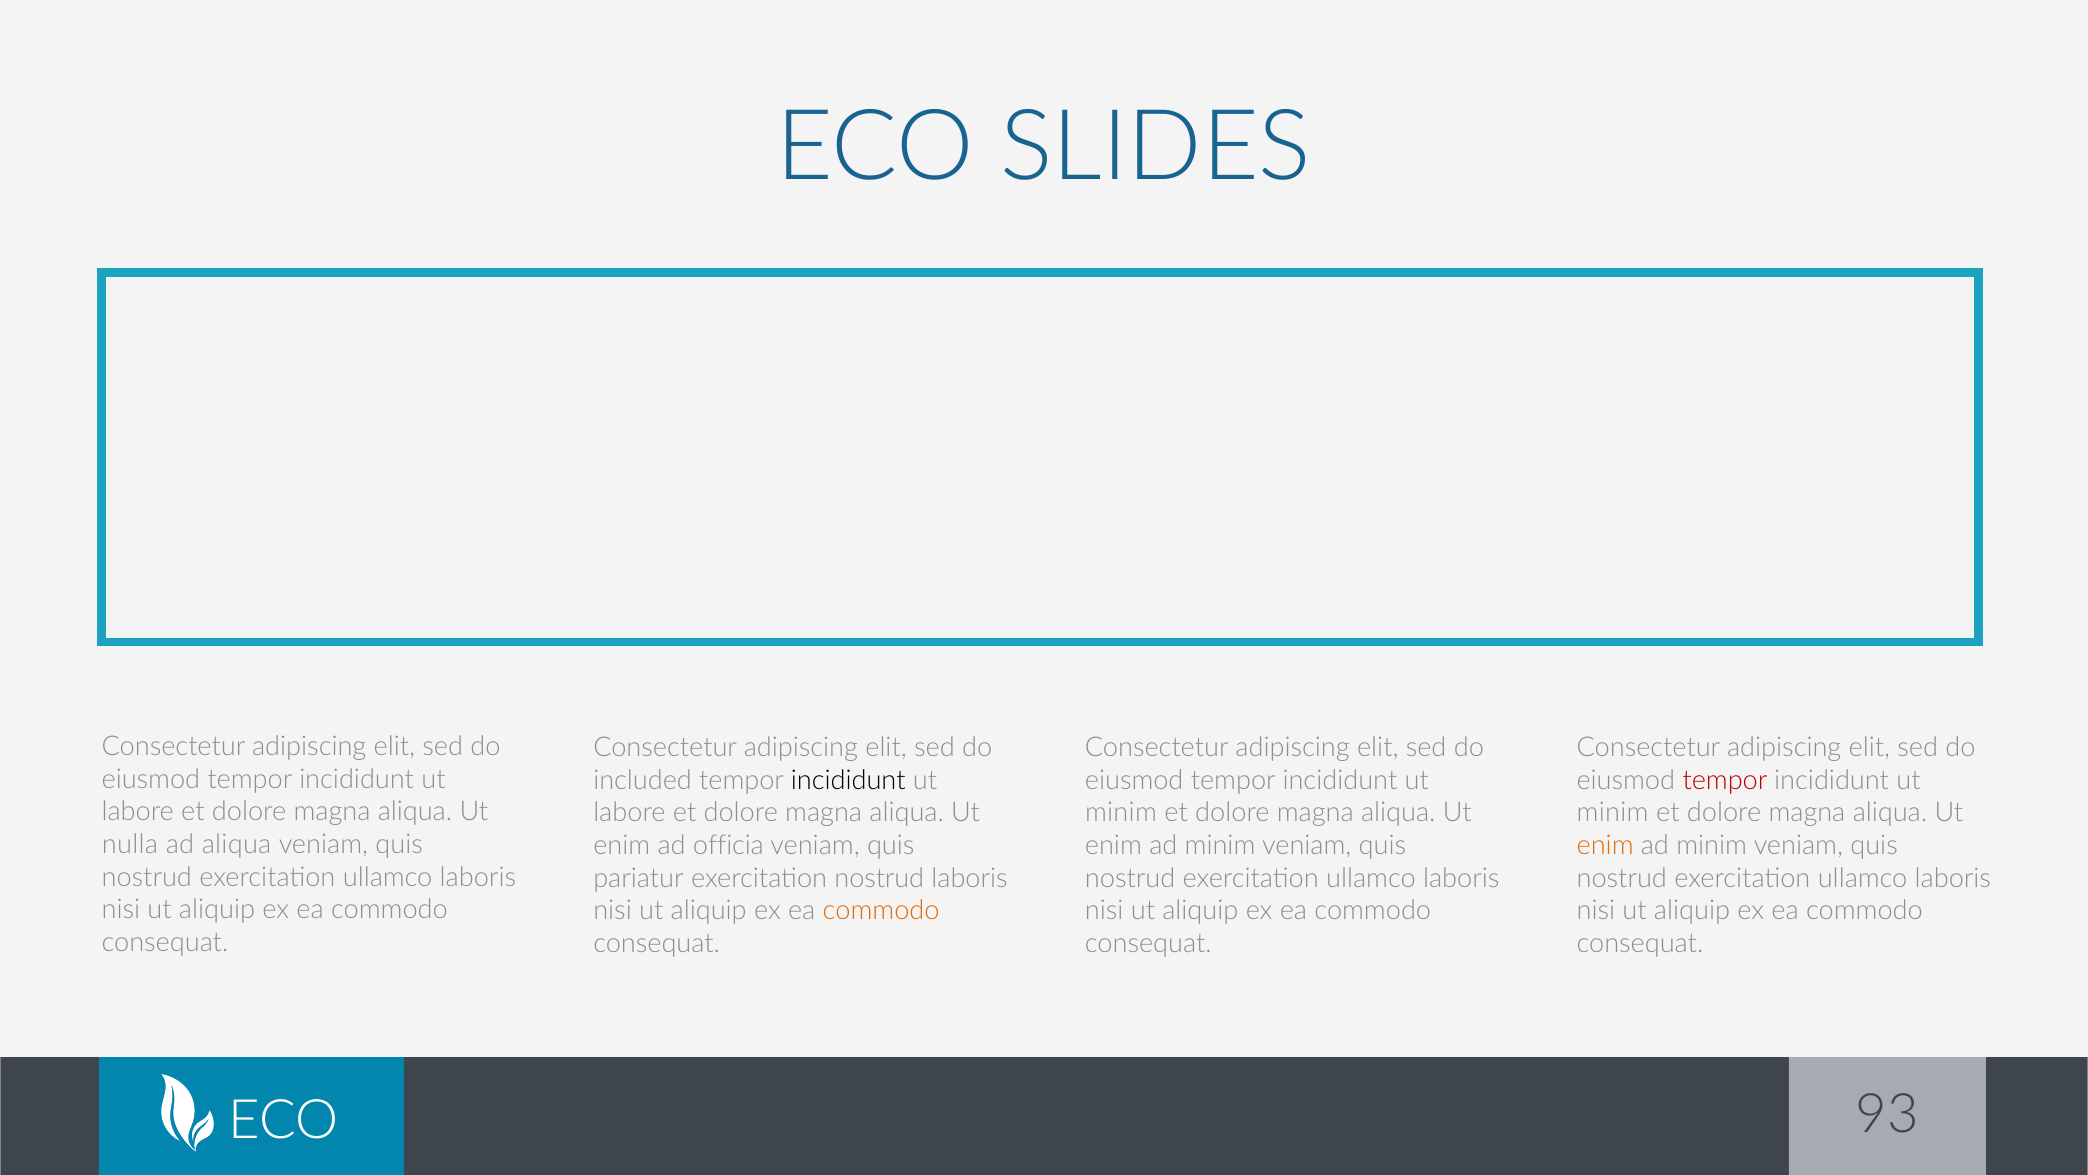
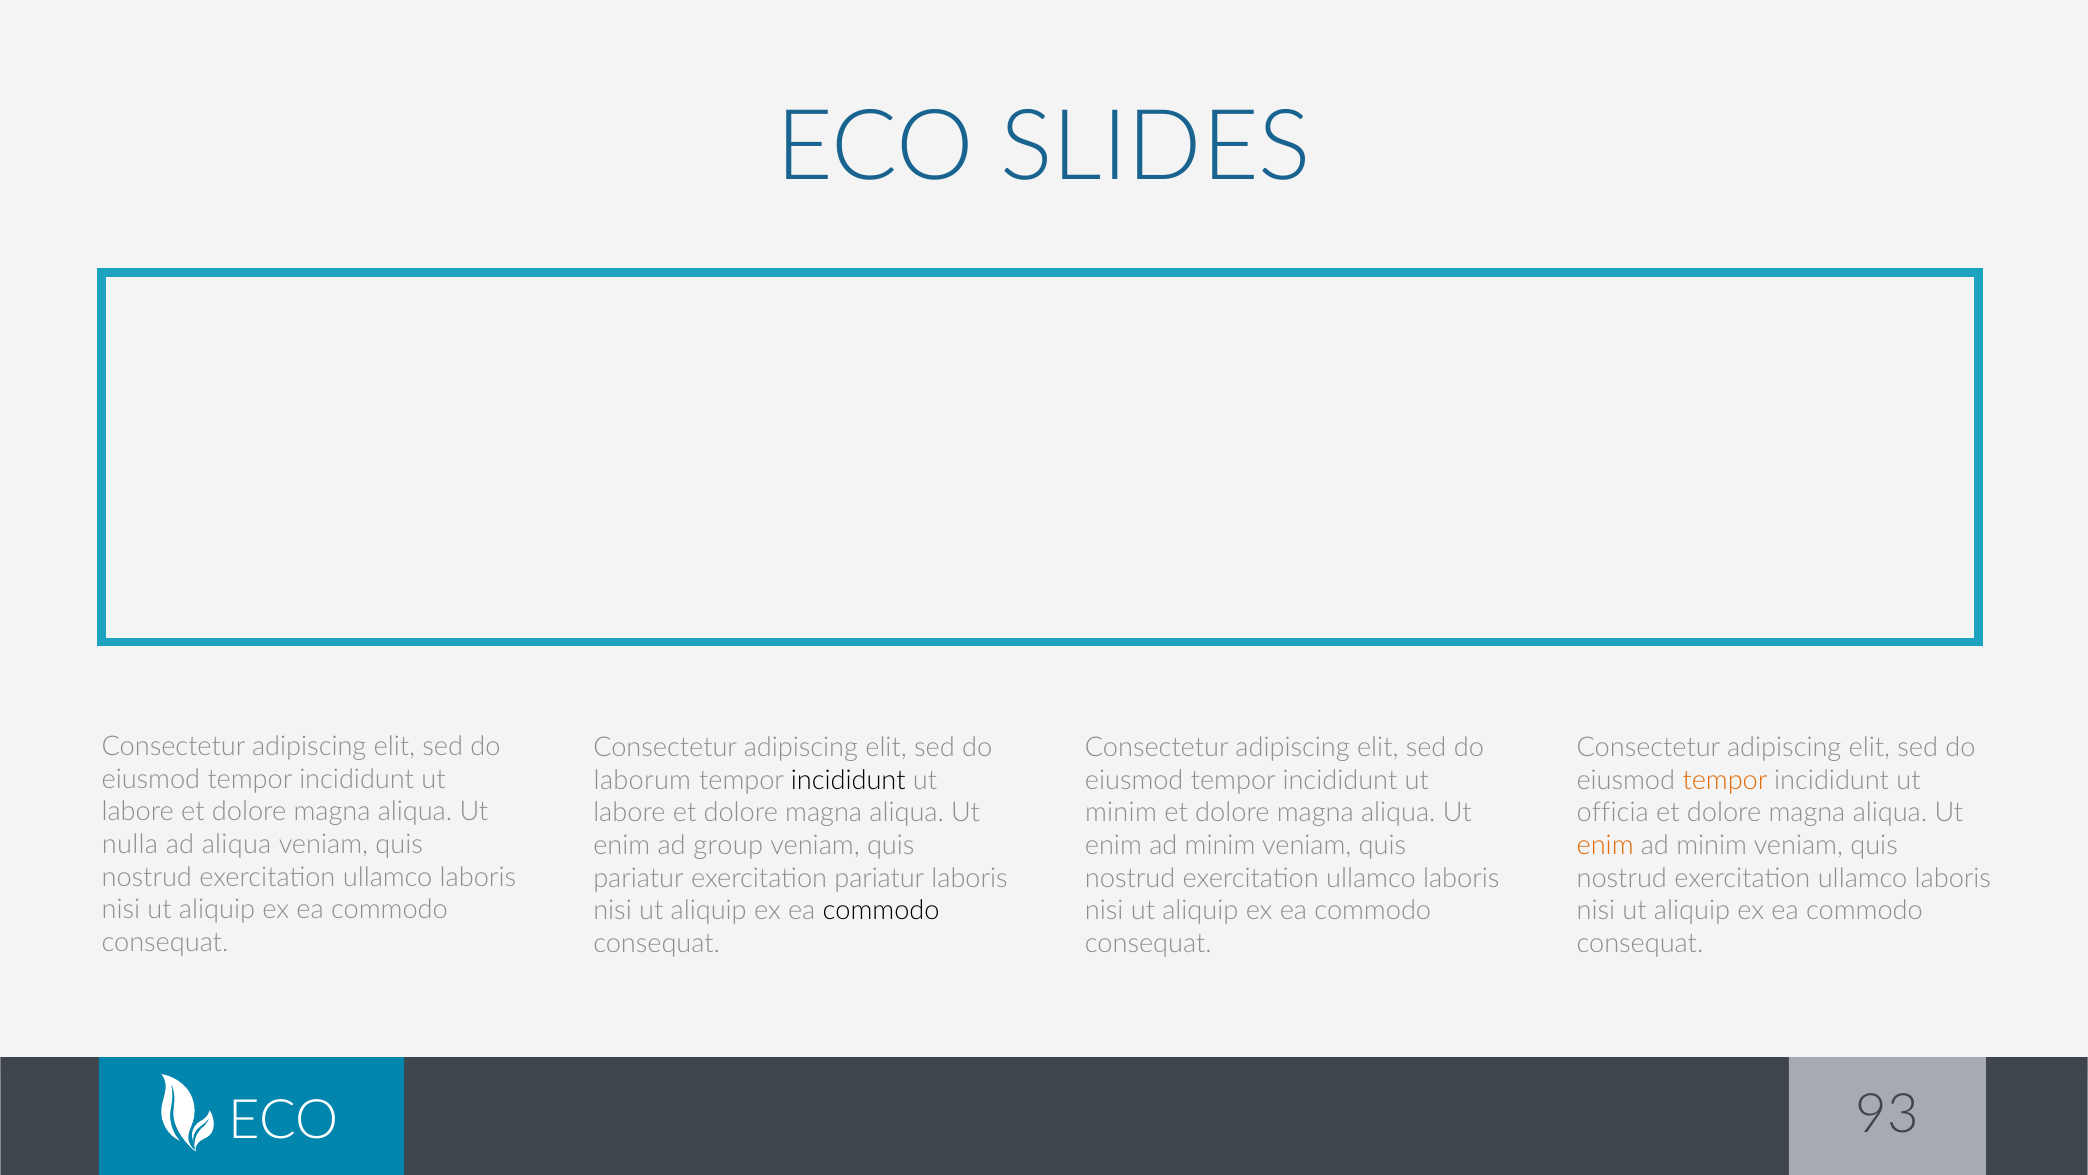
included: included -> laborum
tempor at (1725, 780) colour: red -> orange
minim at (1613, 813): minim -> officia
officia: officia -> group
exercitation nostrud: nostrud -> pariatur
commodo at (881, 910) colour: orange -> black
